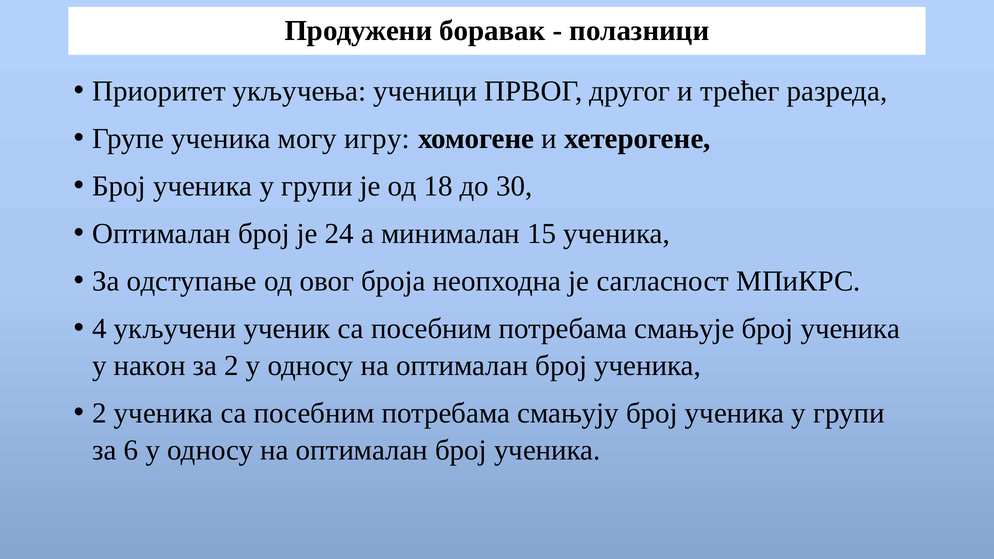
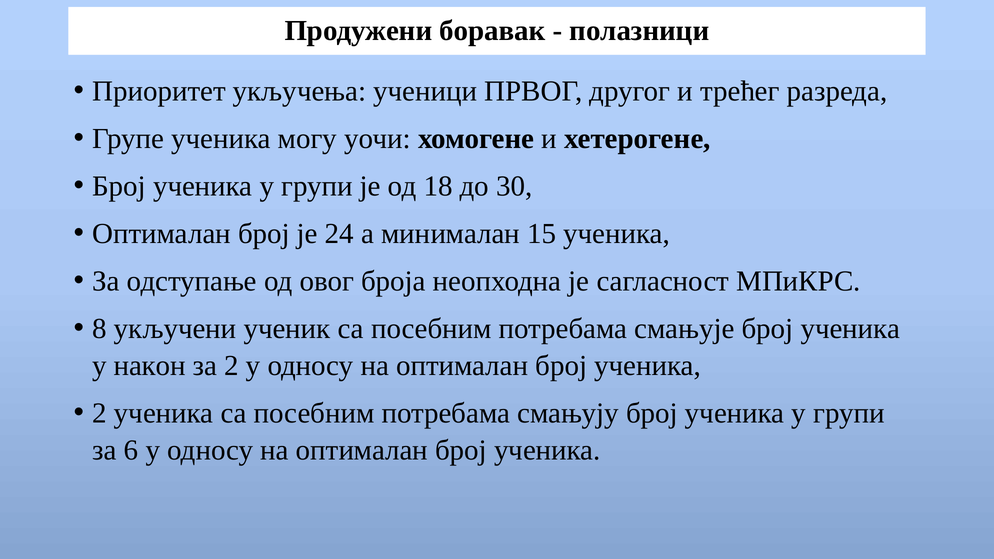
игру: игру -> уочи
4: 4 -> 8
